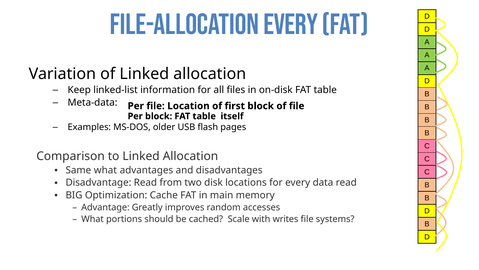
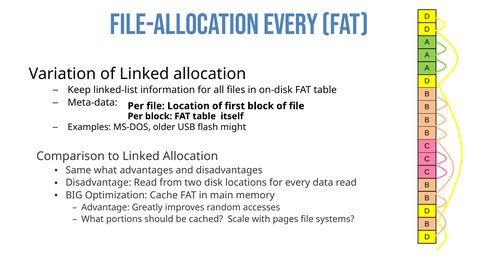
pages: pages -> might
writes: writes -> pages
